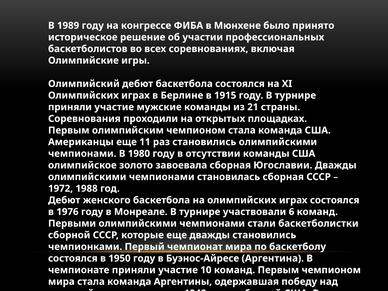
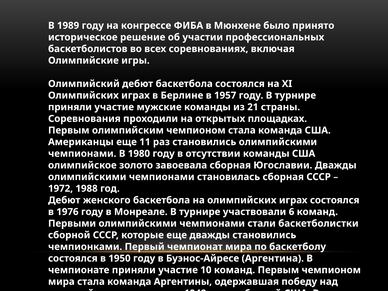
1915: 1915 -> 1957
